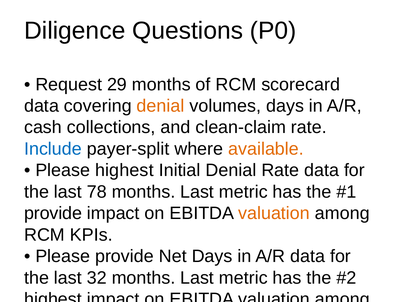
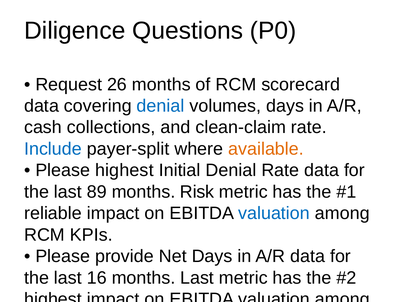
29: 29 -> 26
denial at (161, 106) colour: orange -> blue
78: 78 -> 89
Last at (197, 192): Last -> Risk
provide at (53, 214): provide -> reliable
valuation at (274, 214) colour: orange -> blue
32: 32 -> 16
